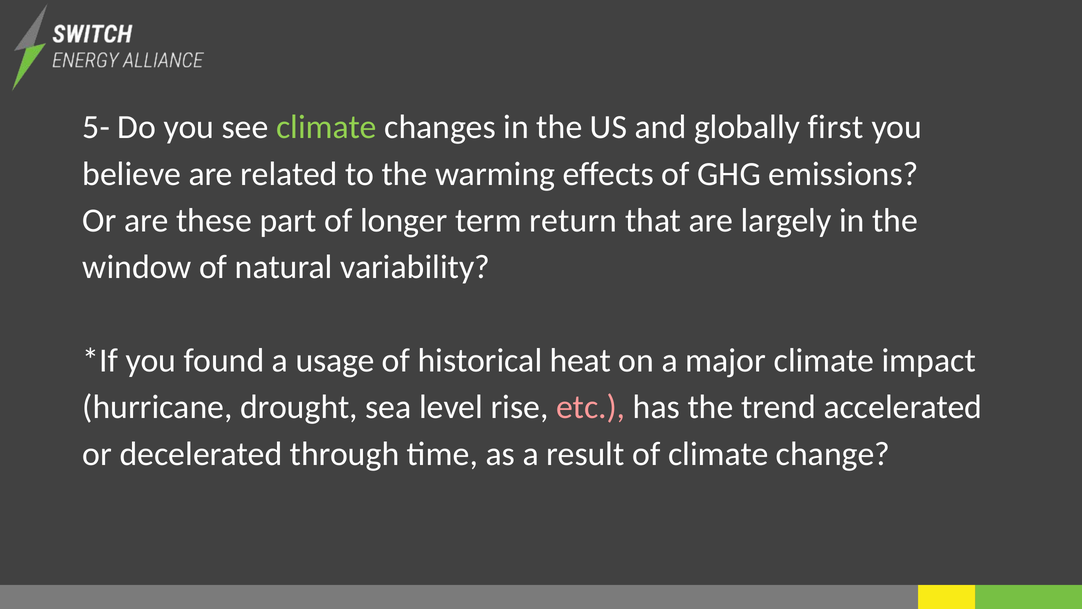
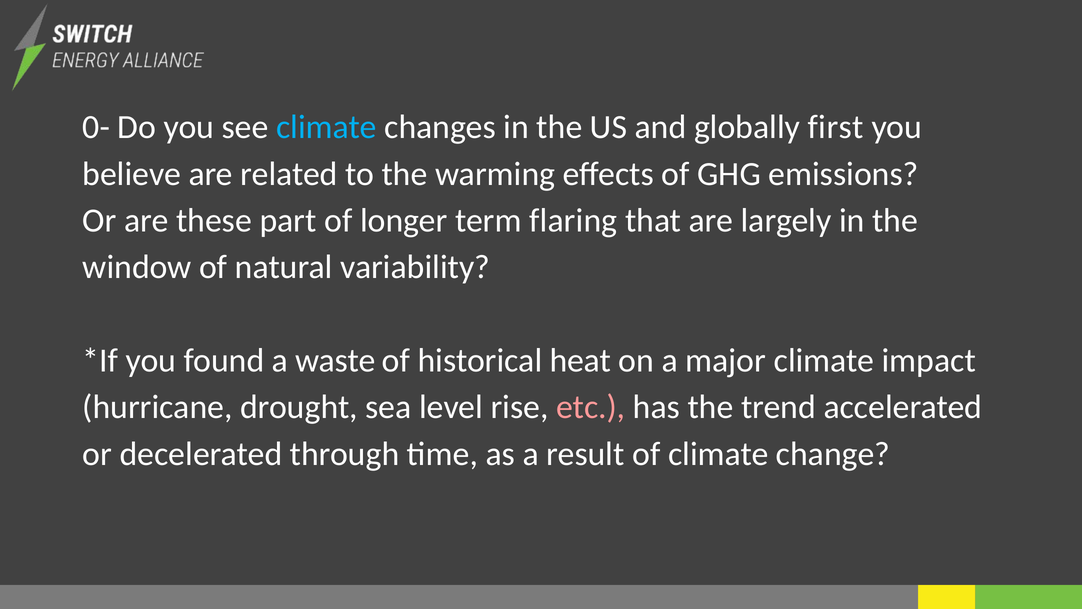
5-: 5- -> 0-
climate at (326, 127) colour: light green -> light blue
return: return -> flaring
usage: usage -> waste
